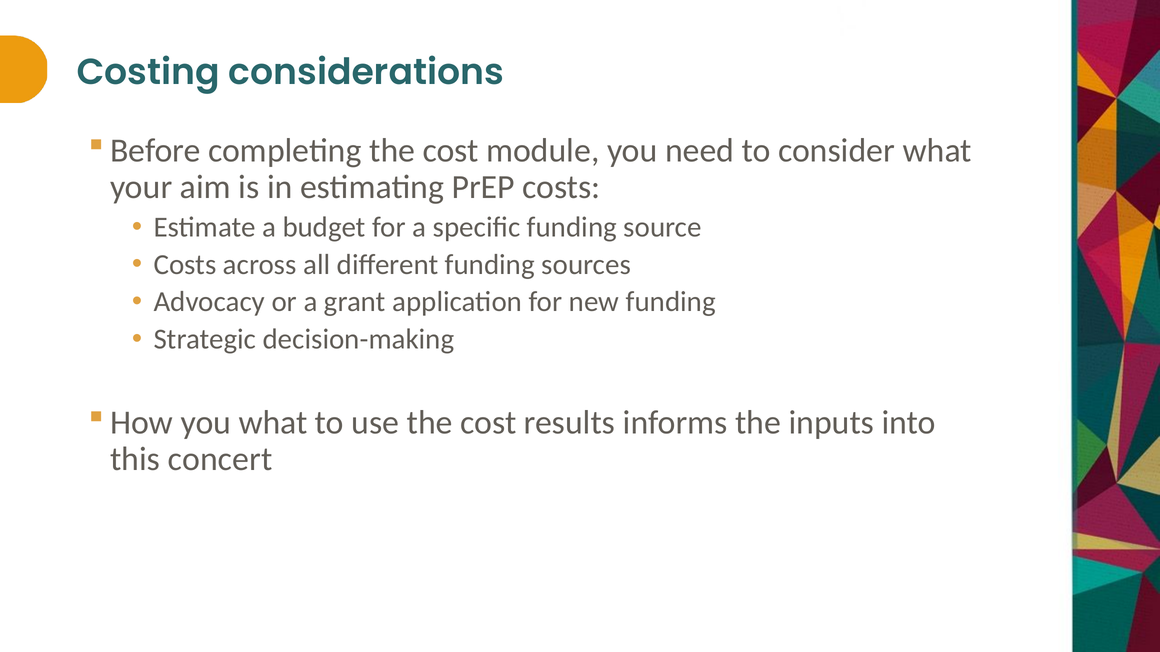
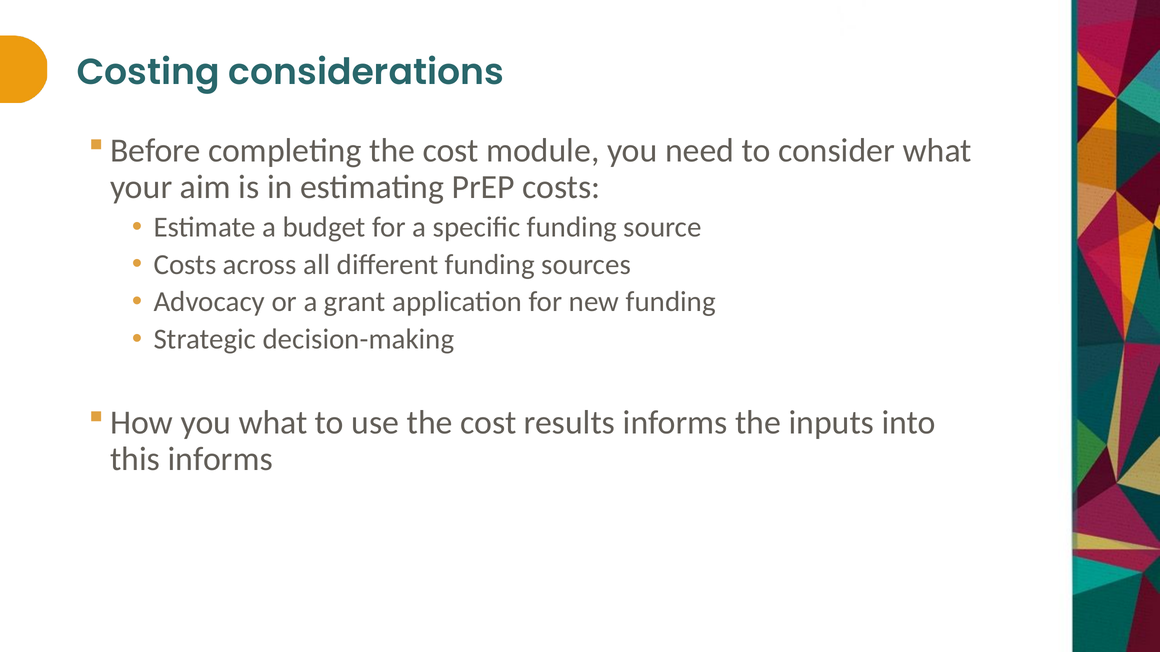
this concert: concert -> informs
